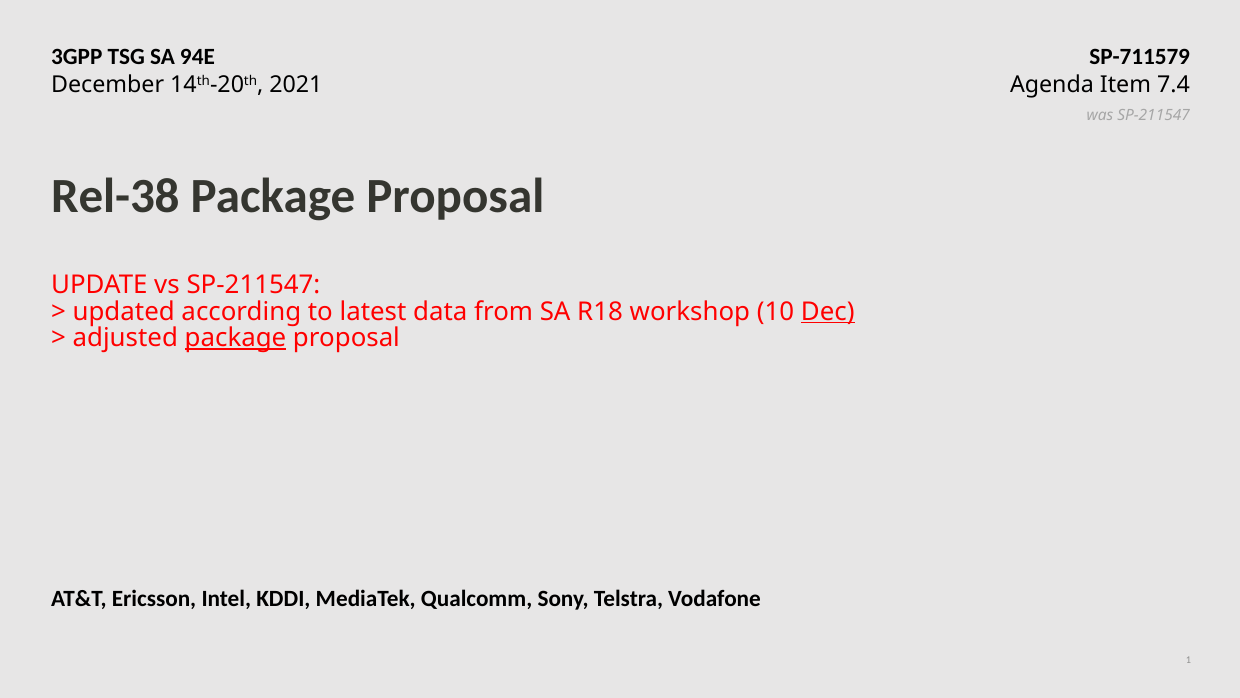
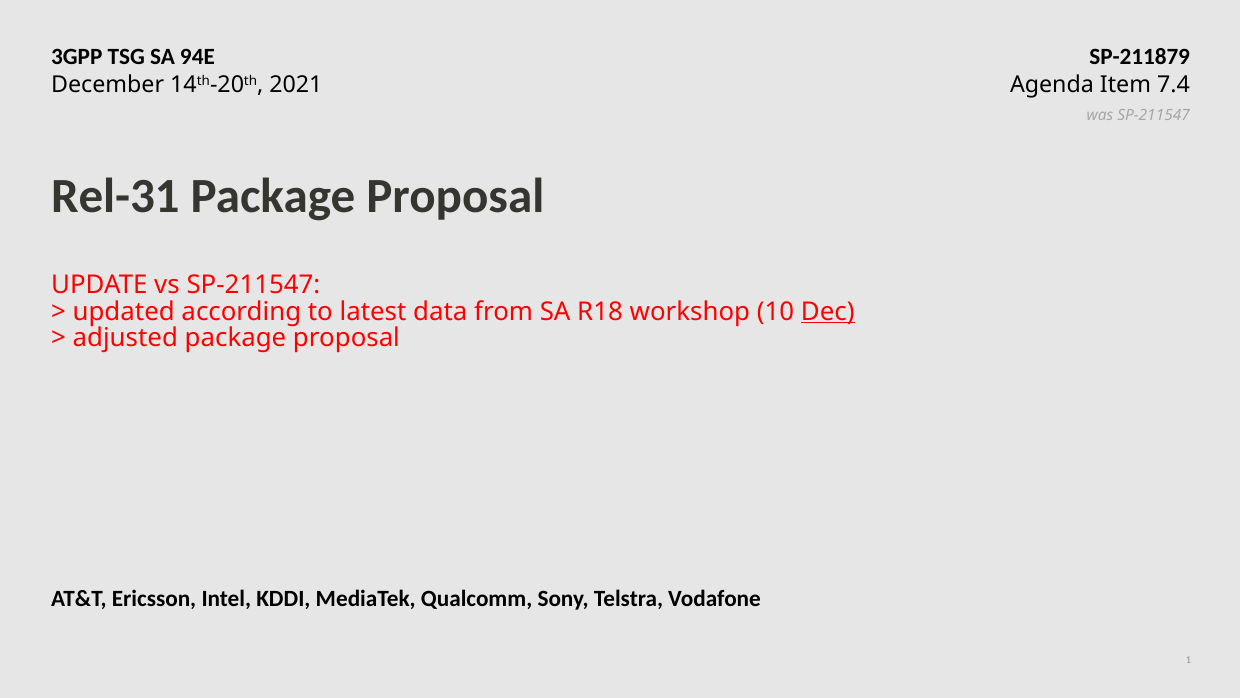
SP-711579: SP-711579 -> SP-211879
Rel-38: Rel-38 -> Rel-31
package at (236, 338) underline: present -> none
